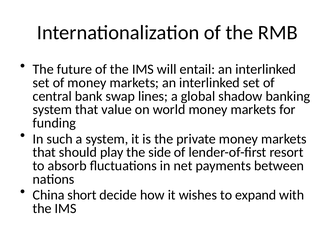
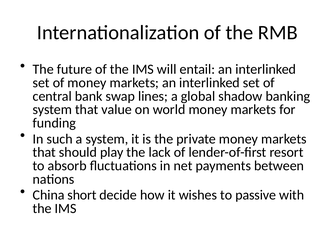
side: side -> lack
expand: expand -> passive
